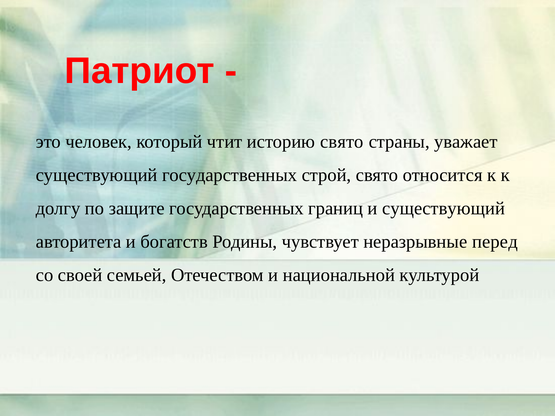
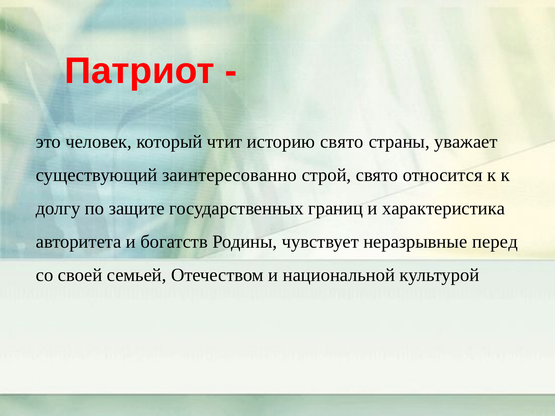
существующий государственных: государственных -> заинтересованно
и существующий: существующий -> характеристика
